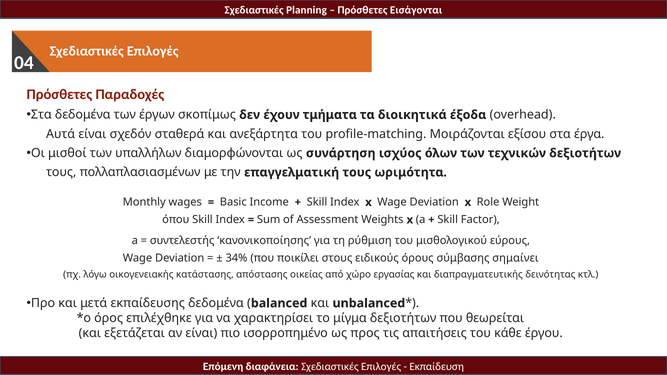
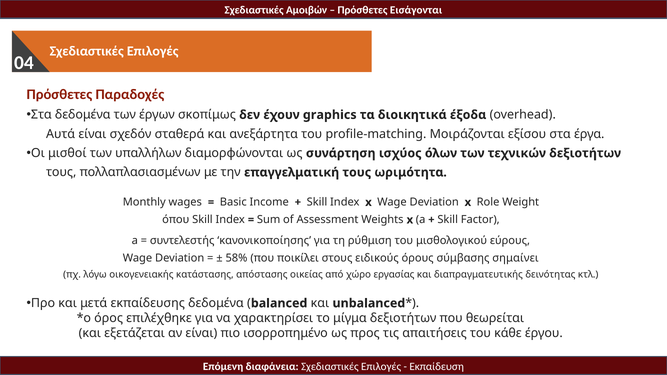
Planning: Planning -> Αμοιβών
τμήματα: τμήματα -> graphics
34%: 34% -> 58%
